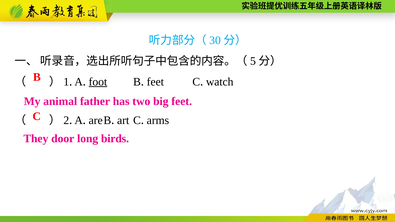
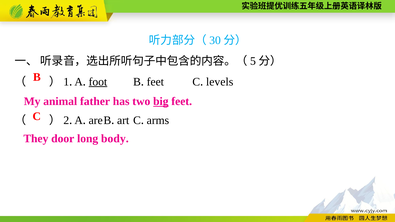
watch: watch -> levels
big underline: none -> present
birds: birds -> body
